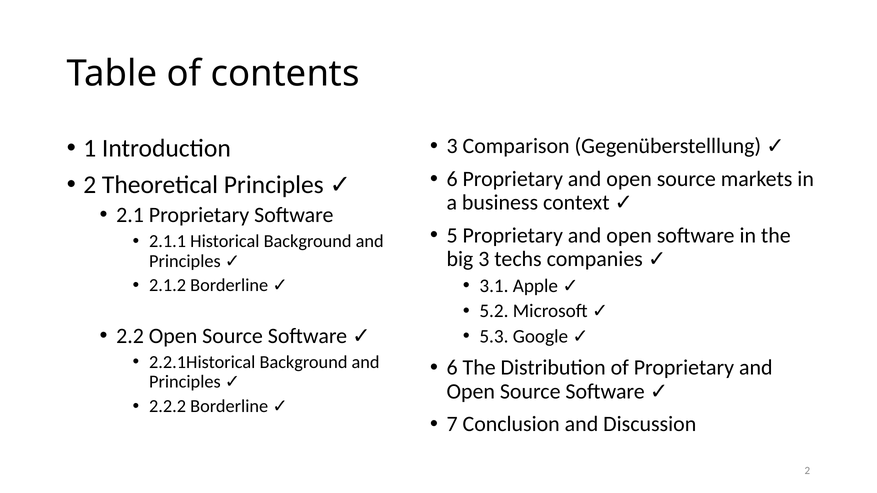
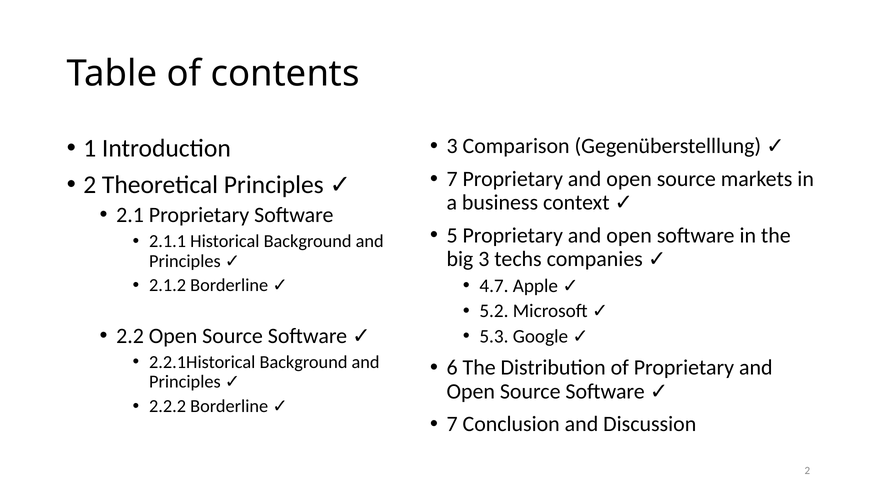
6 at (452, 179): 6 -> 7
3.1: 3.1 -> 4.7
